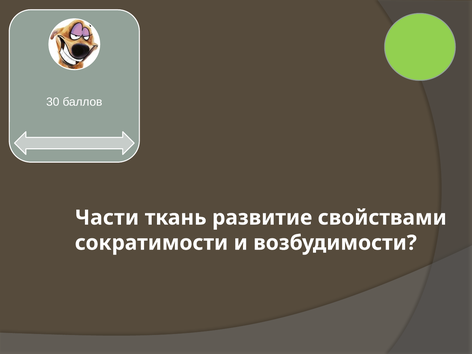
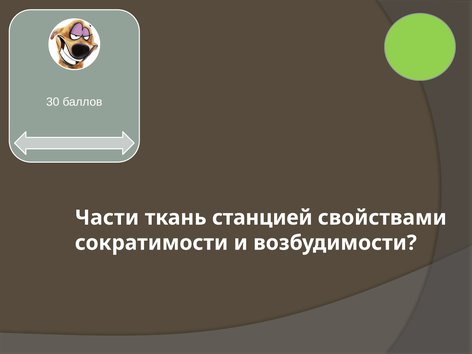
развитие: развитие -> станцией
